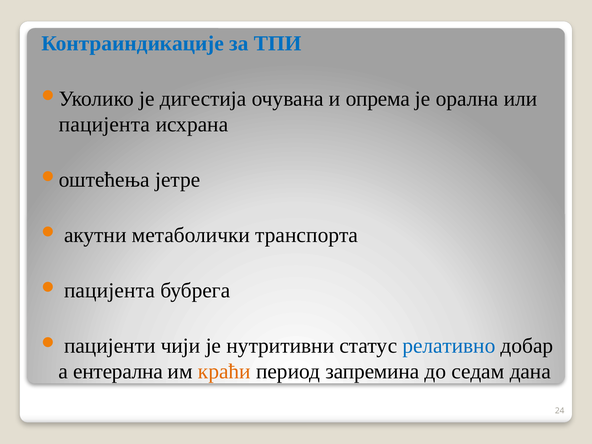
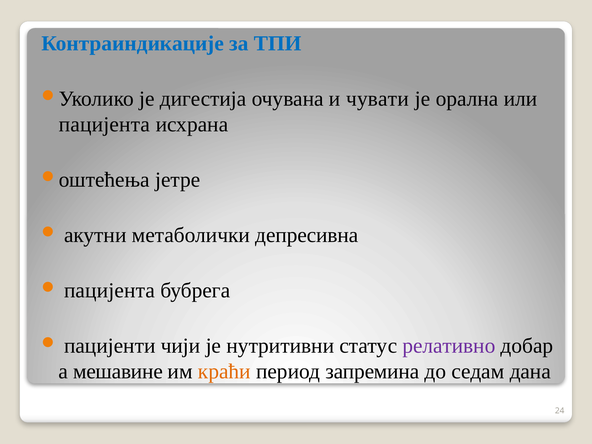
опрема: опрема -> чувати
транспорта: транспорта -> депресивна
релативно colour: blue -> purple
ентерална: ентерална -> мешавине
